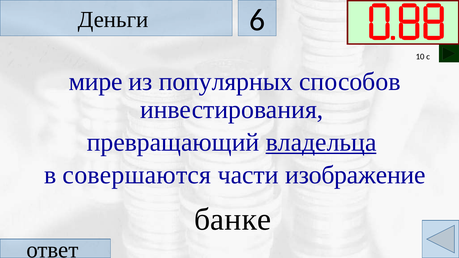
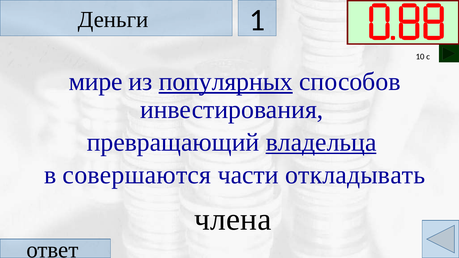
6: 6 -> 1
популярных underline: none -> present
изображение: изображение -> откладывать
банке: банке -> члена
